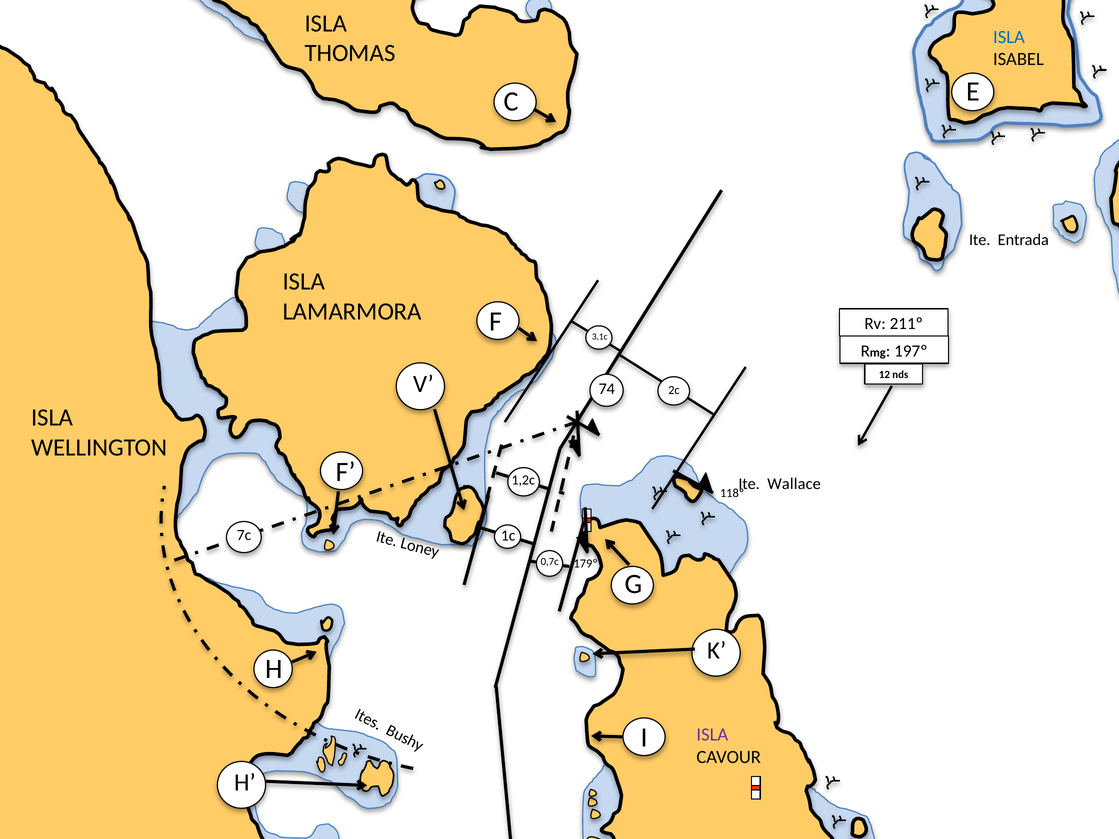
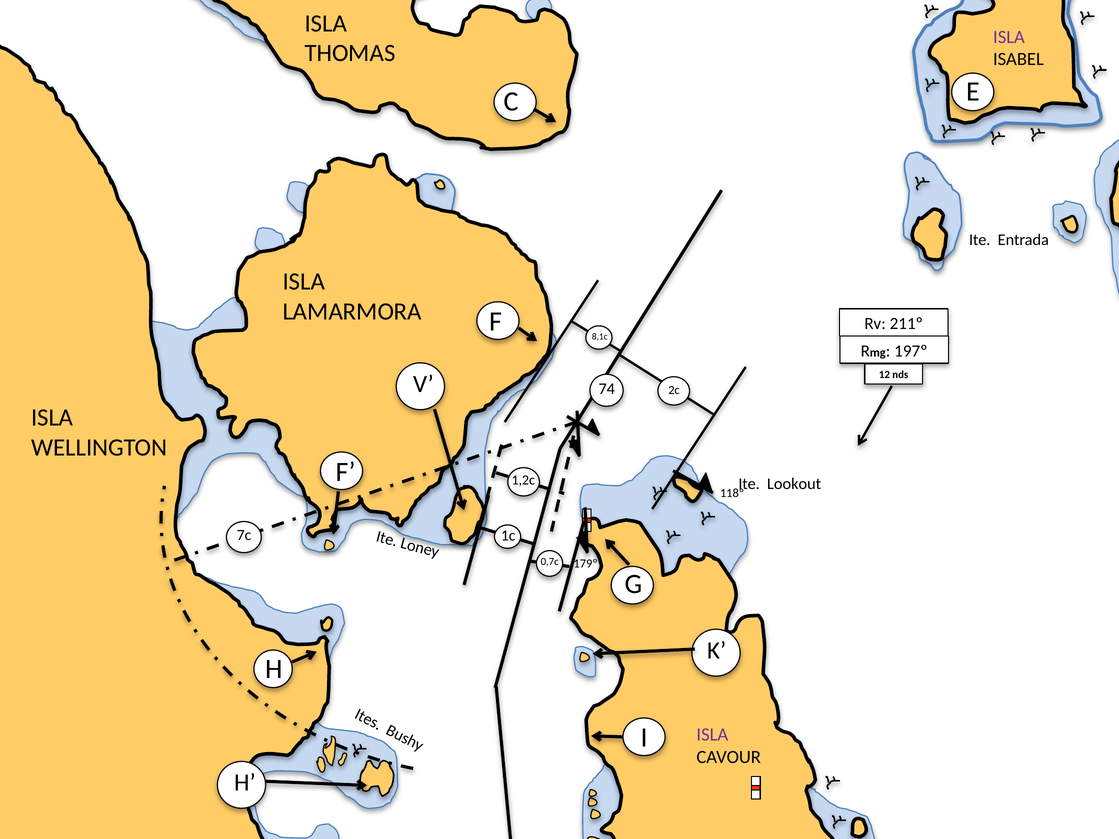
ISLA at (1009, 37) colour: blue -> purple
3,1c: 3,1c -> 8,1c
Wallace: Wallace -> Lookout
